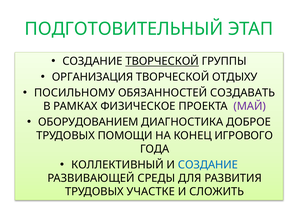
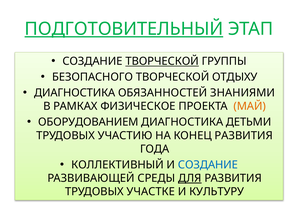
ПОДГОТОВИТЕЛЬНЫЙ underline: none -> present
ОРГАНИЗАЦИЯ: ОРГАНИЗАЦИЯ -> БЕЗОПАСНОГО
ПОСИЛЬНОМУ at (75, 93): ПОСИЛЬНОМУ -> ДИАГНОСТИКА
СОЗДАВАТЬ: СОЗДАВАТЬ -> ЗНАНИЯМИ
МАЙ colour: purple -> orange
ДОБРОЕ: ДОБРОЕ -> ДЕТЬМИ
ПОМОЩИ: ПОМОЩИ -> УЧАСТИЮ
КОНЕЦ ИГРОВОГО: ИГРОВОГО -> РАЗВИТИЯ
ДЛЯ underline: none -> present
СЛОЖИТЬ: СЛОЖИТЬ -> КУЛЬТУРУ
